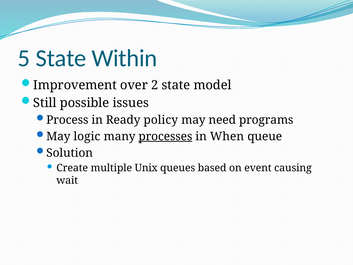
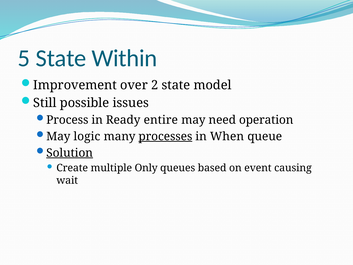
policy: policy -> entire
programs: programs -> operation
Solution underline: none -> present
Unix: Unix -> Only
